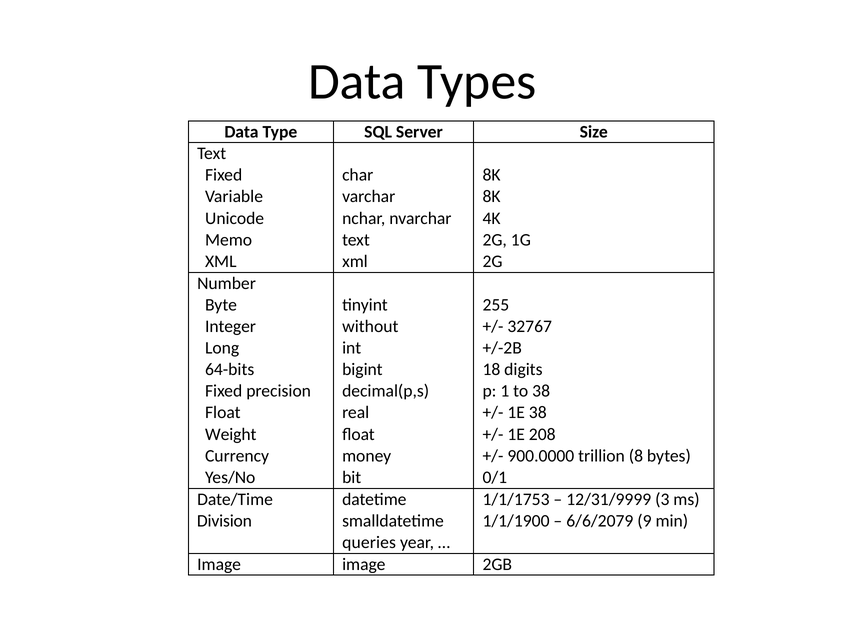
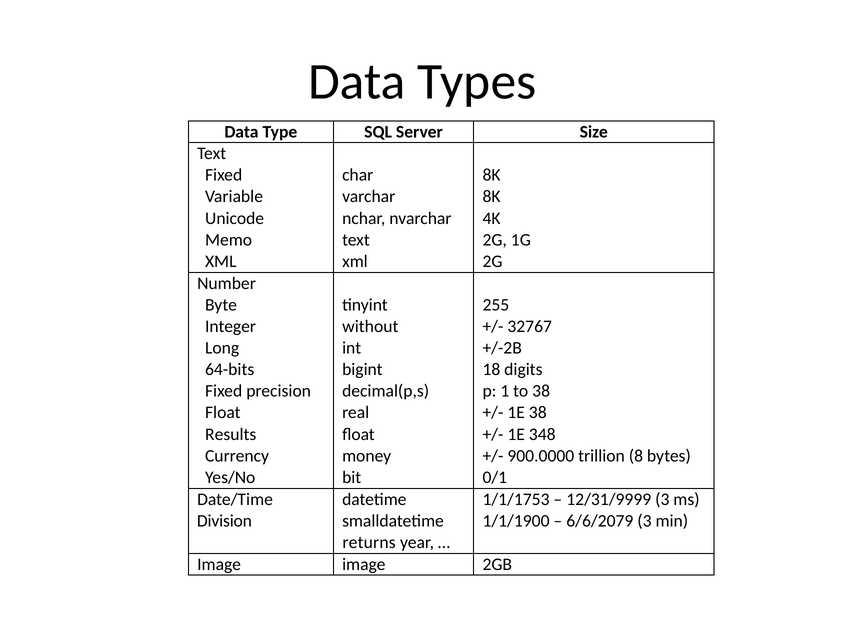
Weight: Weight -> Results
208: 208 -> 348
6/6/2079 9: 9 -> 3
queries: queries -> returns
